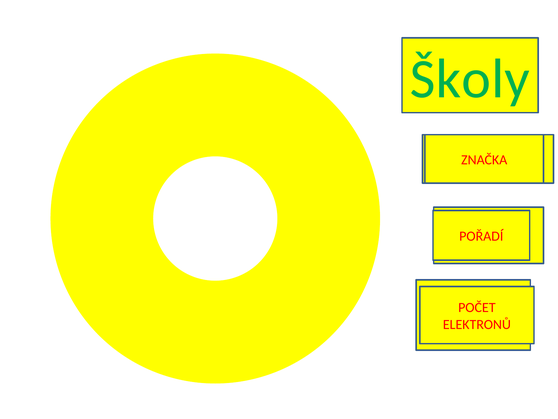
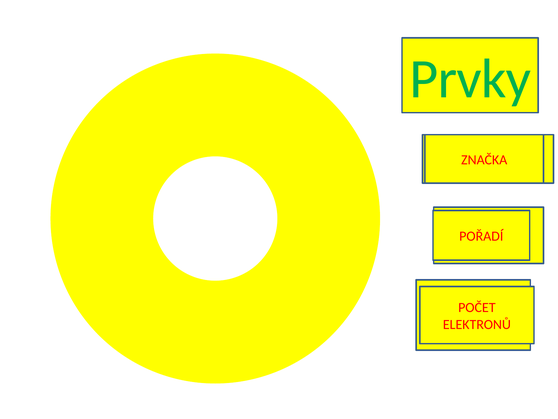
Školy: Školy -> Prvky
